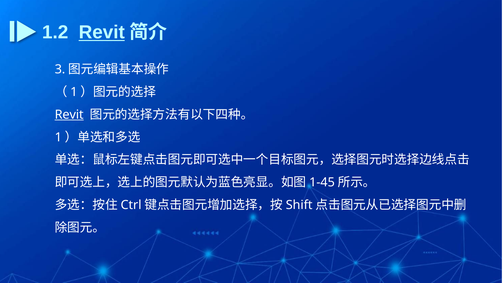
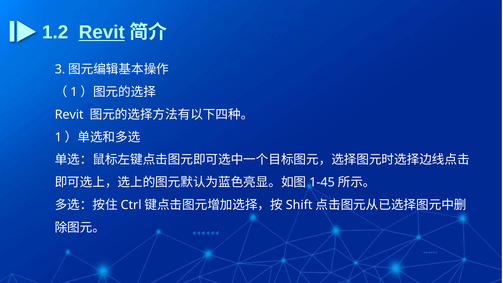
Revit at (69, 115) underline: present -> none
